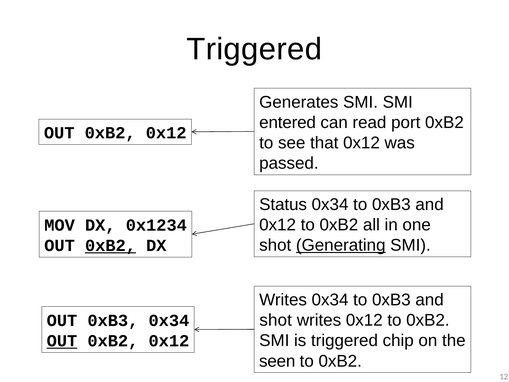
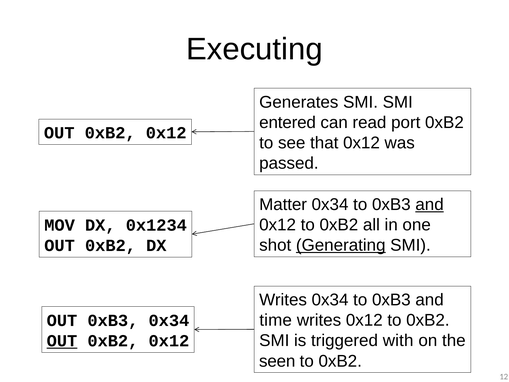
Triggered at (254, 49): Triggered -> Executing
Status: Status -> Matter
and at (430, 204) underline: none -> present
0xB2 at (111, 245) underline: present -> none
shot at (276, 320): shot -> time
chip: chip -> with
